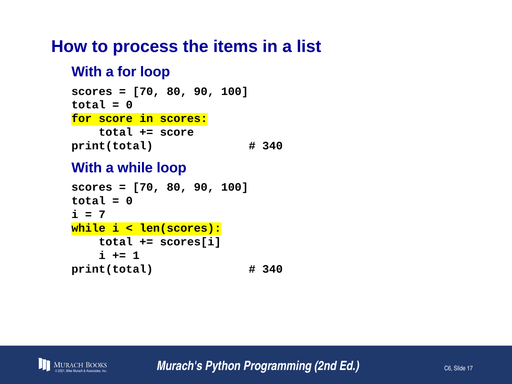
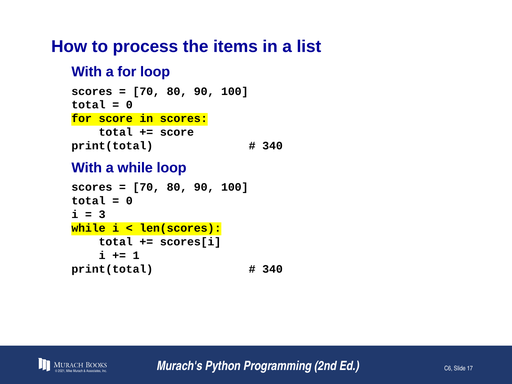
7: 7 -> 3
